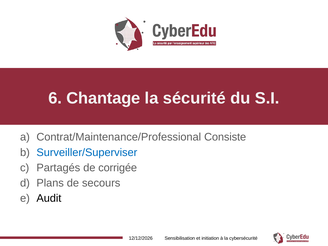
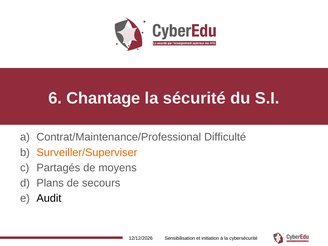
Consiste: Consiste -> Difficulté
Surveiller/Superviser colour: blue -> orange
corrigée: corrigée -> moyens
